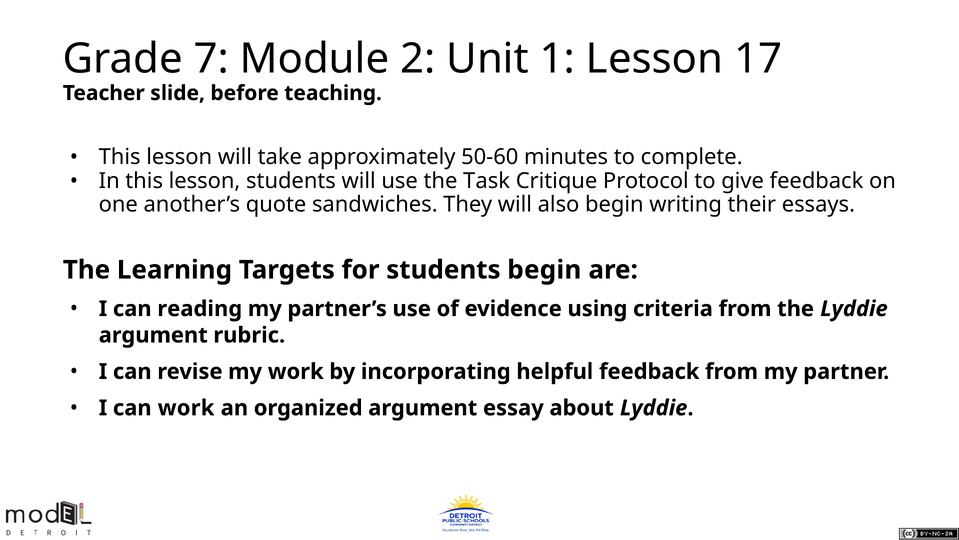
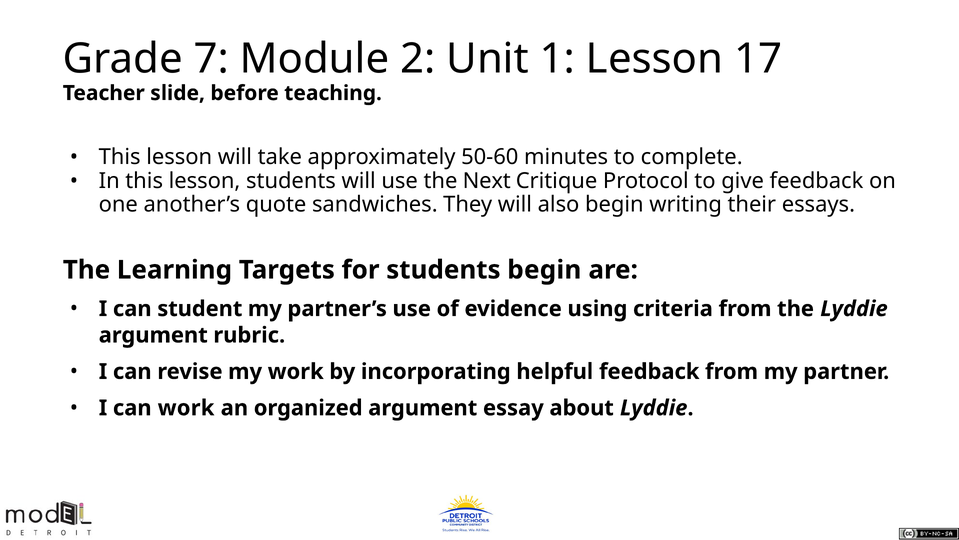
Task: Task -> Next
reading: reading -> student
